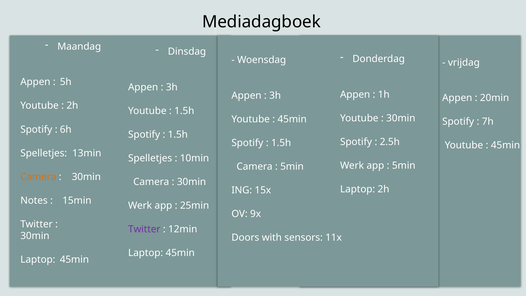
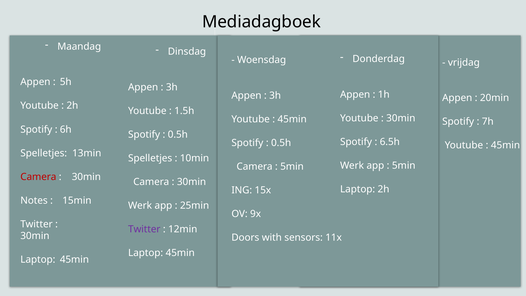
1.5h at (178, 134): 1.5h -> 0.5h
2.5h: 2.5h -> 6.5h
1.5h at (281, 143): 1.5h -> 0.5h
Camera at (38, 177) colour: orange -> red
